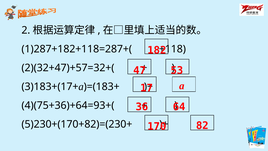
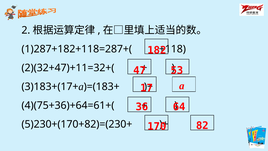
2)(32+47)+57=32+(: 2)(32+47)+57=32+( -> 2)(32+47)+11=32+(
4)(75+36)+64=93+(: 4)(75+36)+64=93+( -> 4)(75+36)+64=61+(
